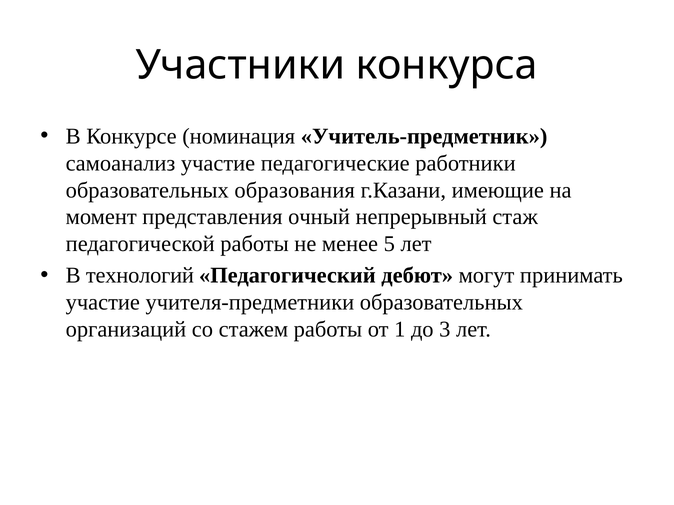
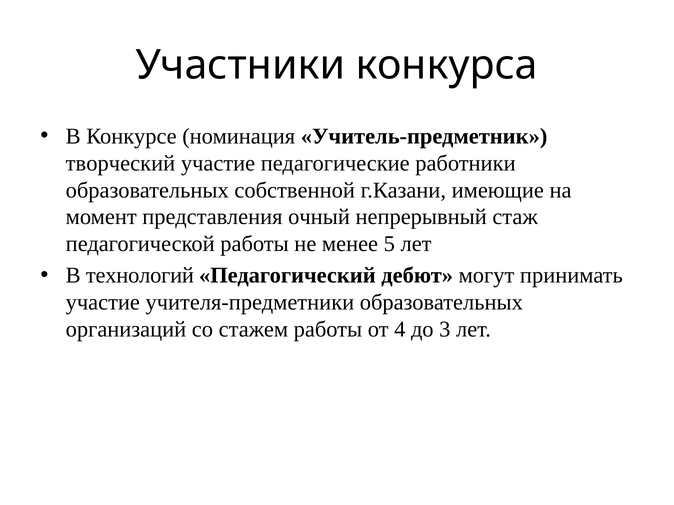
самоанализ: самоанализ -> творческий
образования: образования -> собственной
1: 1 -> 4
